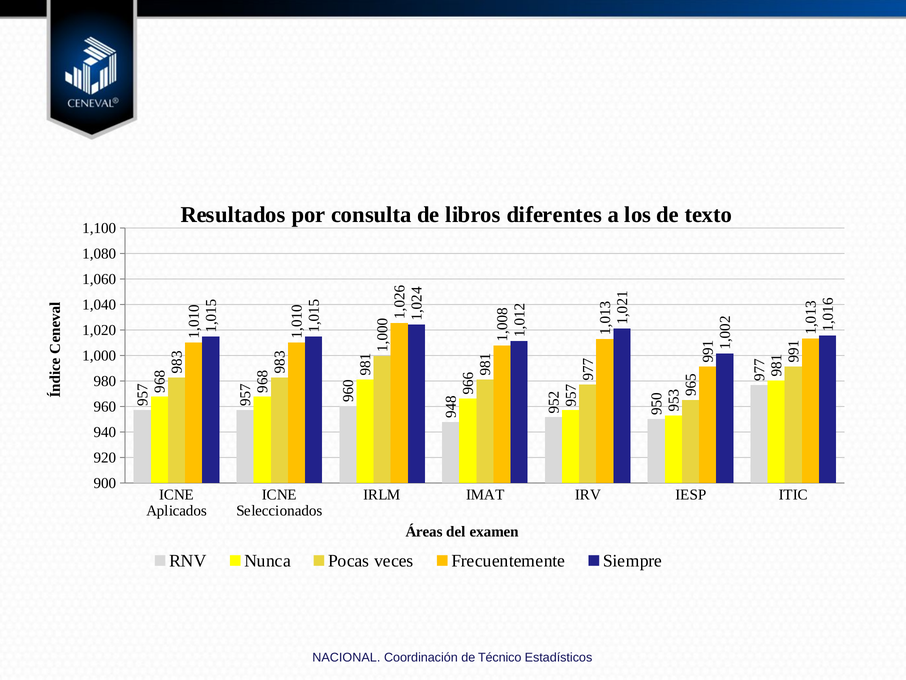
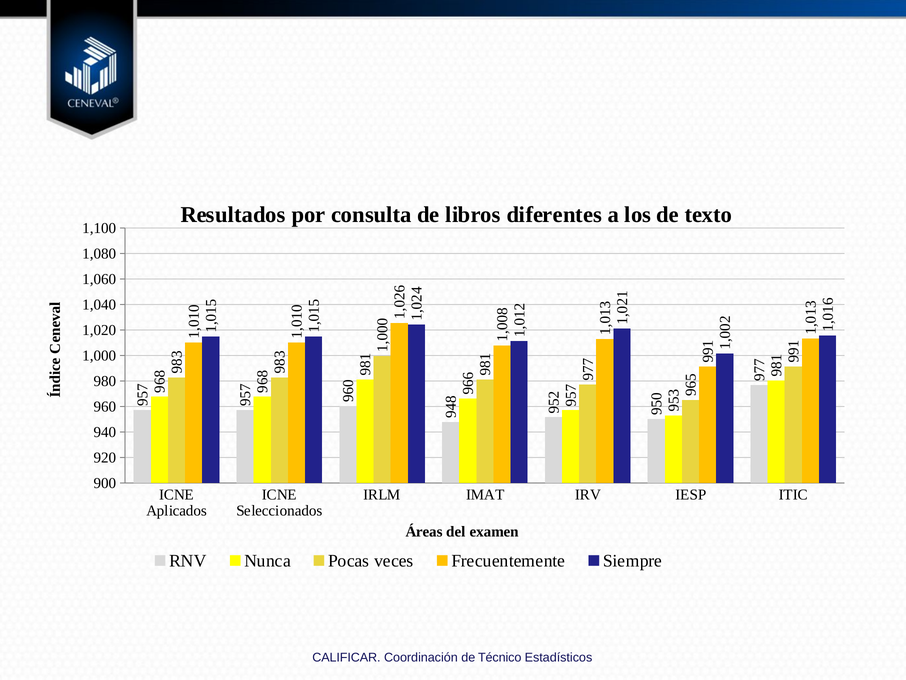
NACIONAL: NACIONAL -> CALIFICAR
